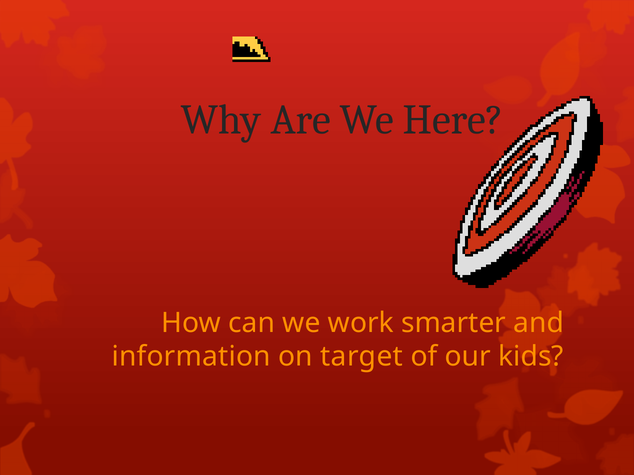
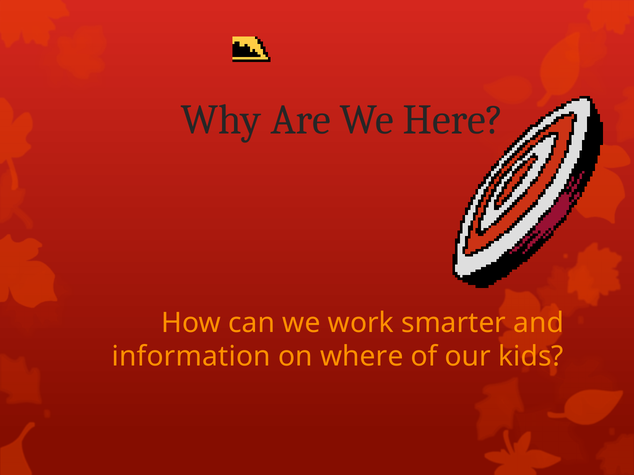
target: target -> where
